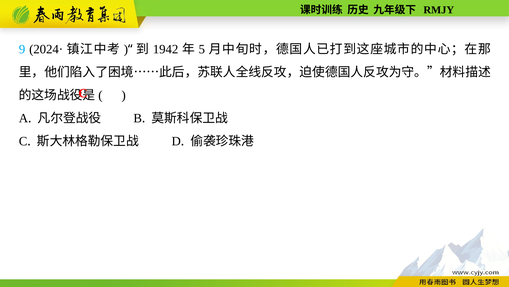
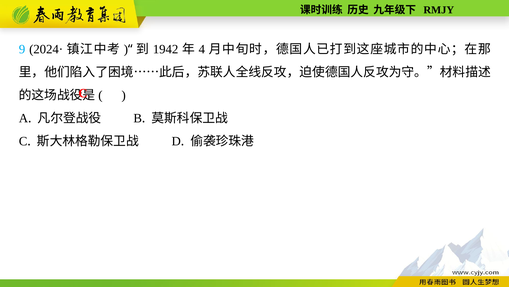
5: 5 -> 4
